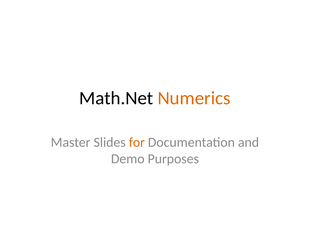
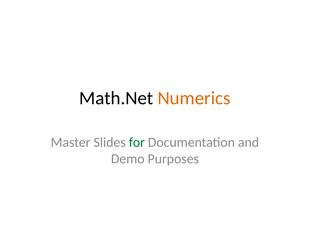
for colour: orange -> green
